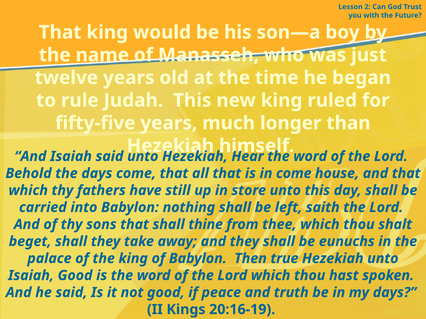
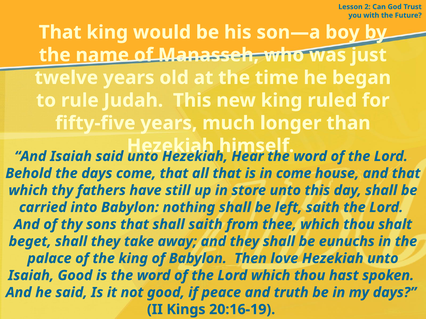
shall thine: thine -> saith
true: true -> love
